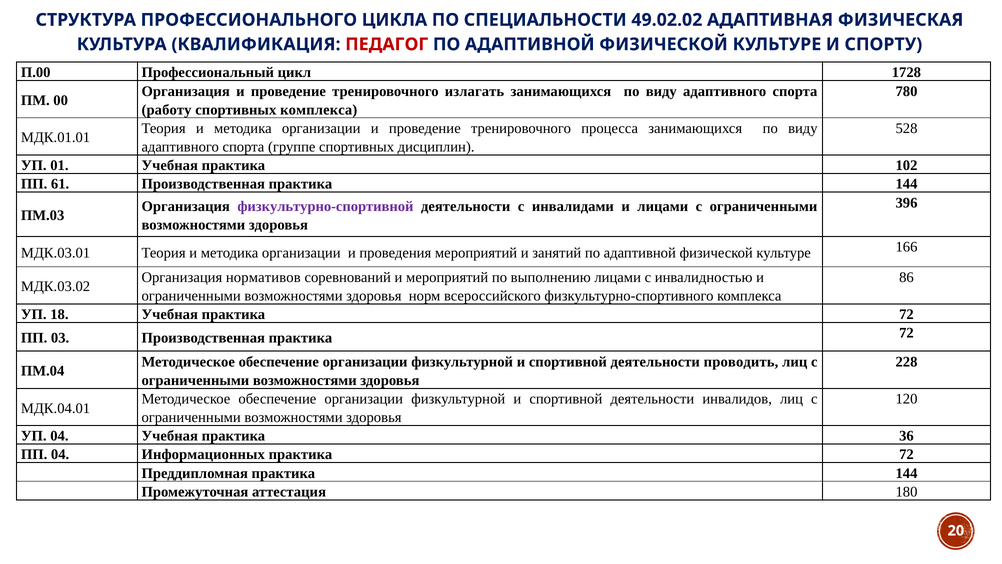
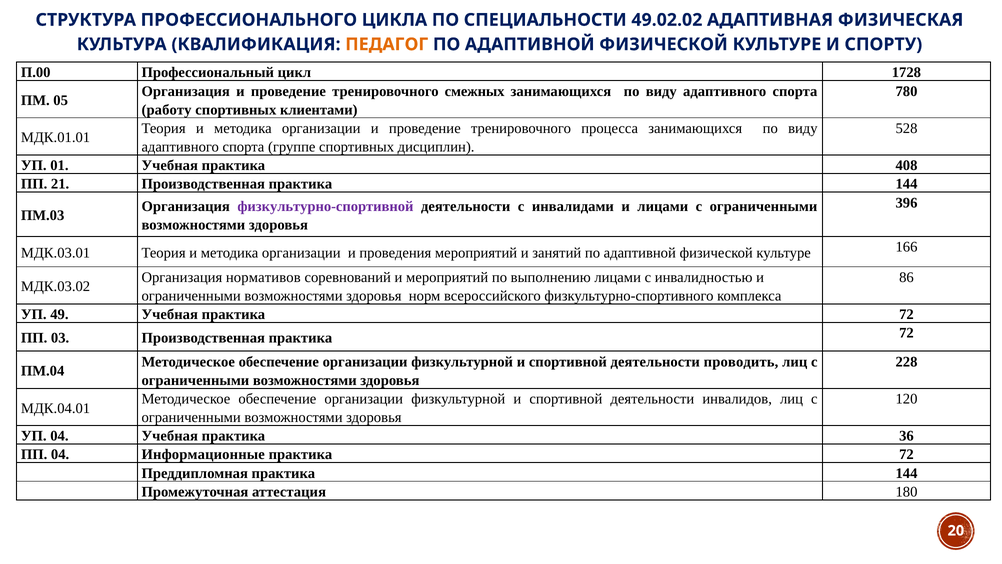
ПЕДАГОГ colour: red -> orange
излагать: излагать -> смежных
00: 00 -> 05
спортивных комплекса: комплекса -> клиентами
102: 102 -> 408
61: 61 -> 21
18: 18 -> 49
Информационных: Информационных -> Информационные
